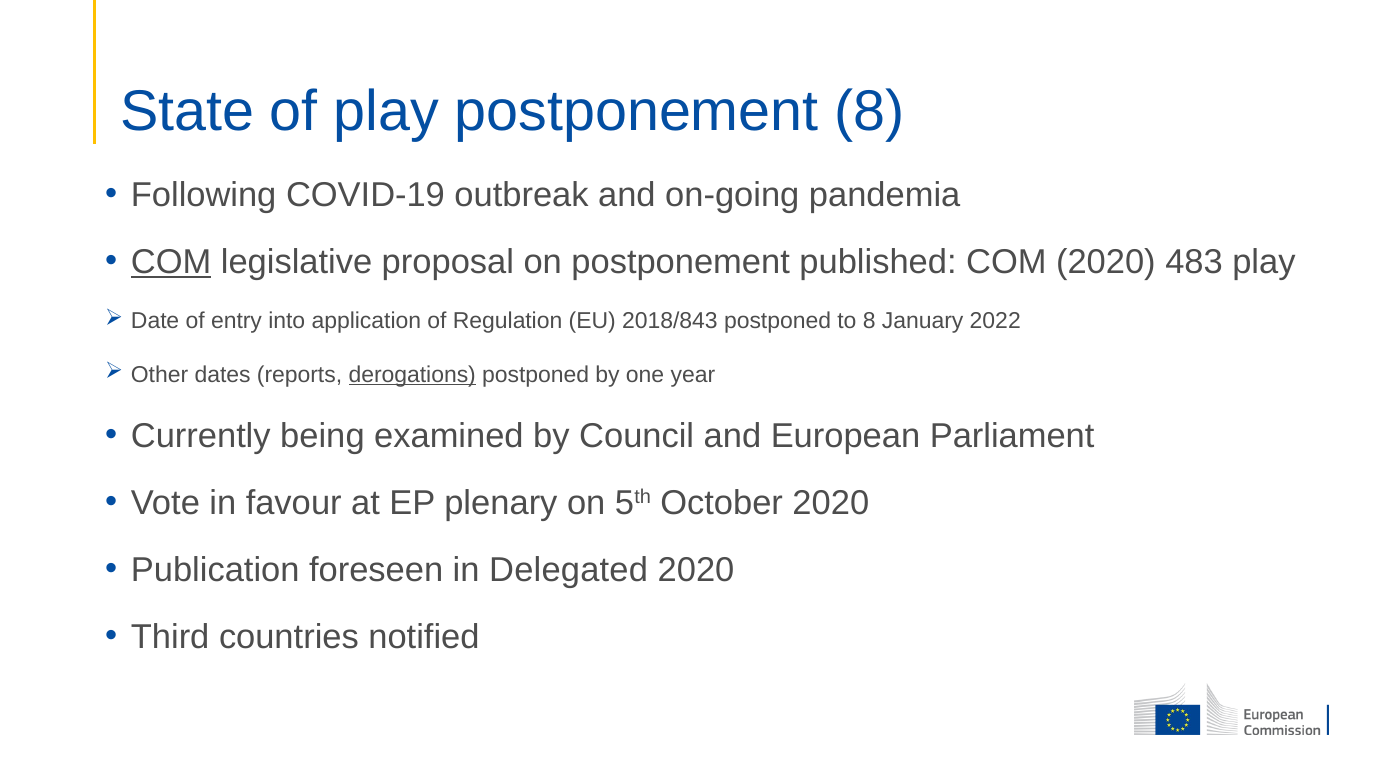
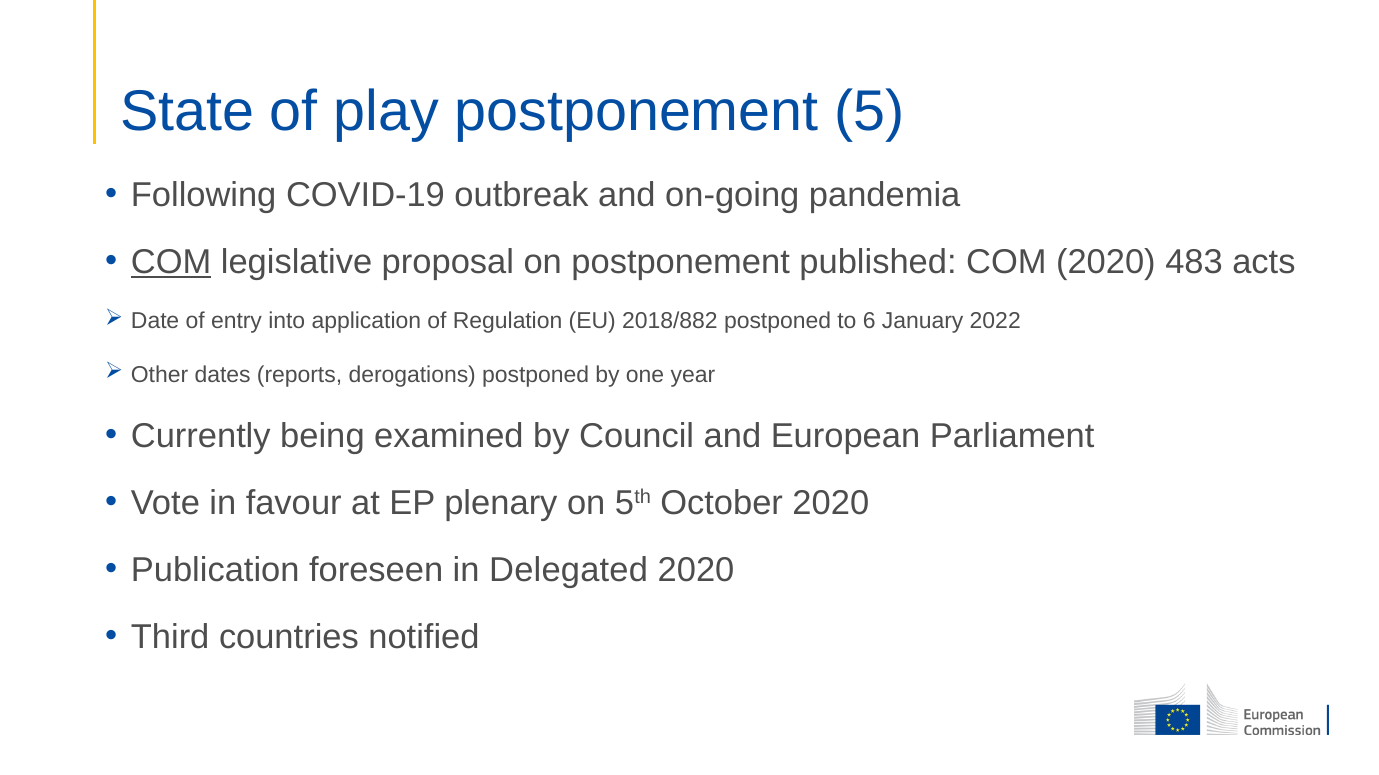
postponement 8: 8 -> 5
483 play: play -> acts
2018/843: 2018/843 -> 2018/882
to 8: 8 -> 6
derogations underline: present -> none
